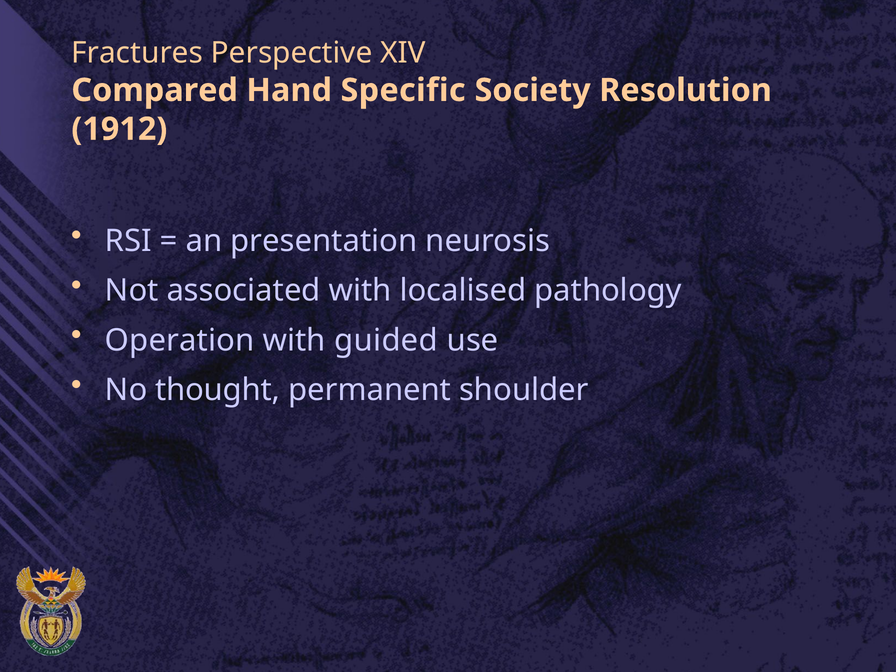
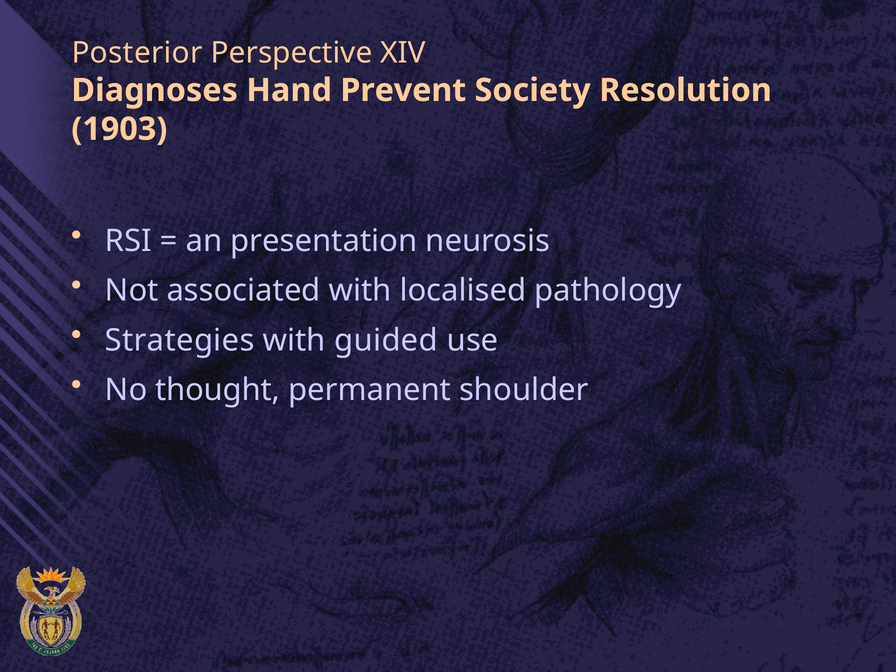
Fractures: Fractures -> Posterior
Compared: Compared -> Diagnoses
Specific: Specific -> Prevent
1912: 1912 -> 1903
Operation: Operation -> Strategies
